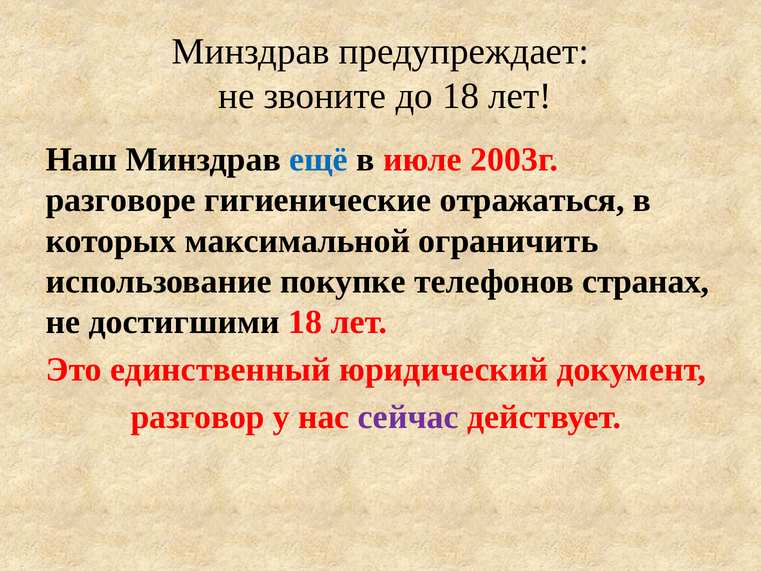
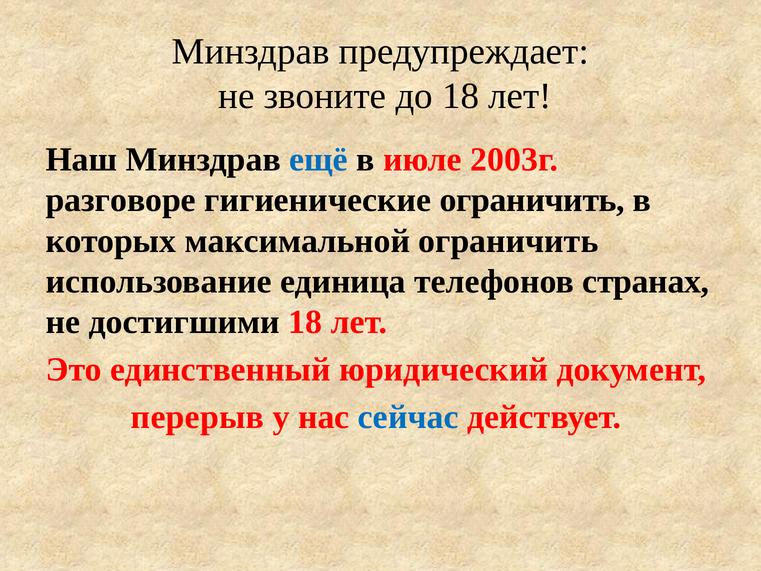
гигиенические отражаться: отражаться -> ограничить
покупке: покупке -> единица
разговор: разговор -> перерыв
сейчас colour: purple -> blue
